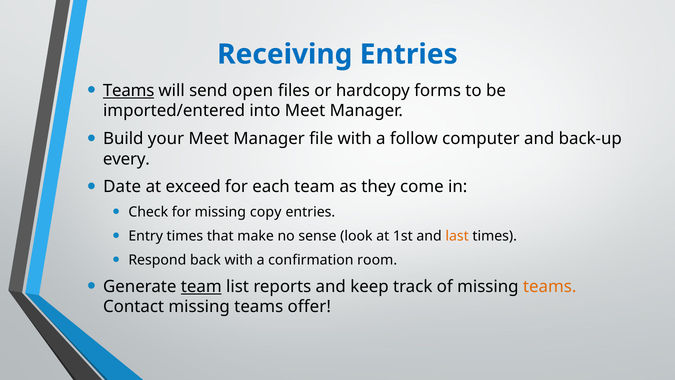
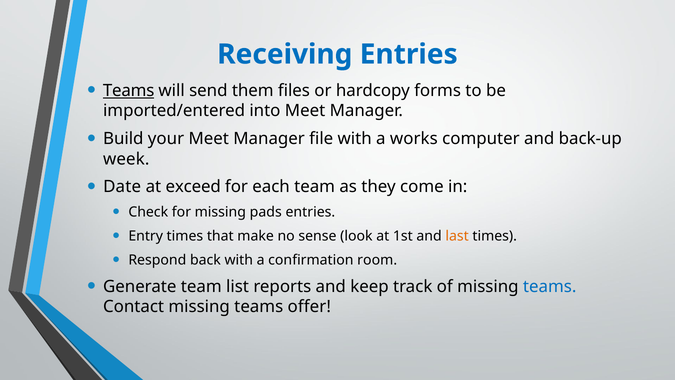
open: open -> them
follow: follow -> works
every: every -> week
copy: copy -> pads
team at (201, 286) underline: present -> none
teams at (550, 286) colour: orange -> blue
